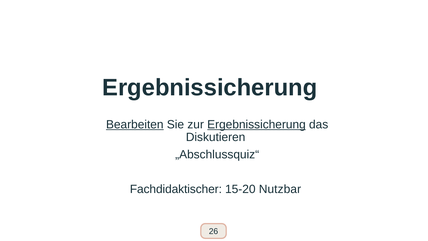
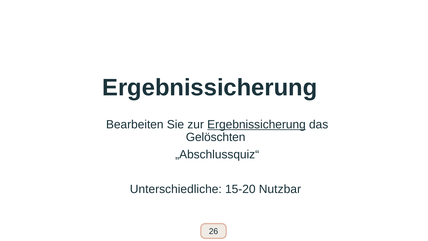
Bearbeiten underline: present -> none
Diskutieren: Diskutieren -> Gelöschten
Fachdidaktischer: Fachdidaktischer -> Unterschiedliche
